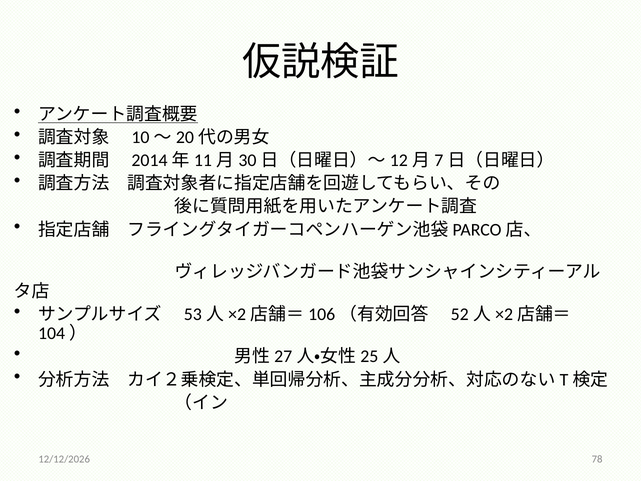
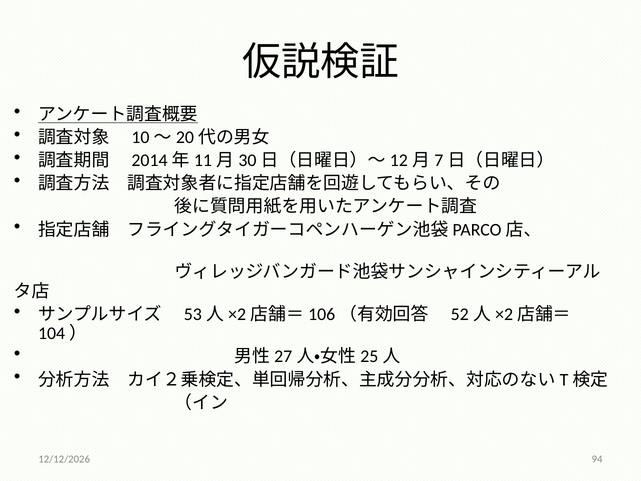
78: 78 -> 94
